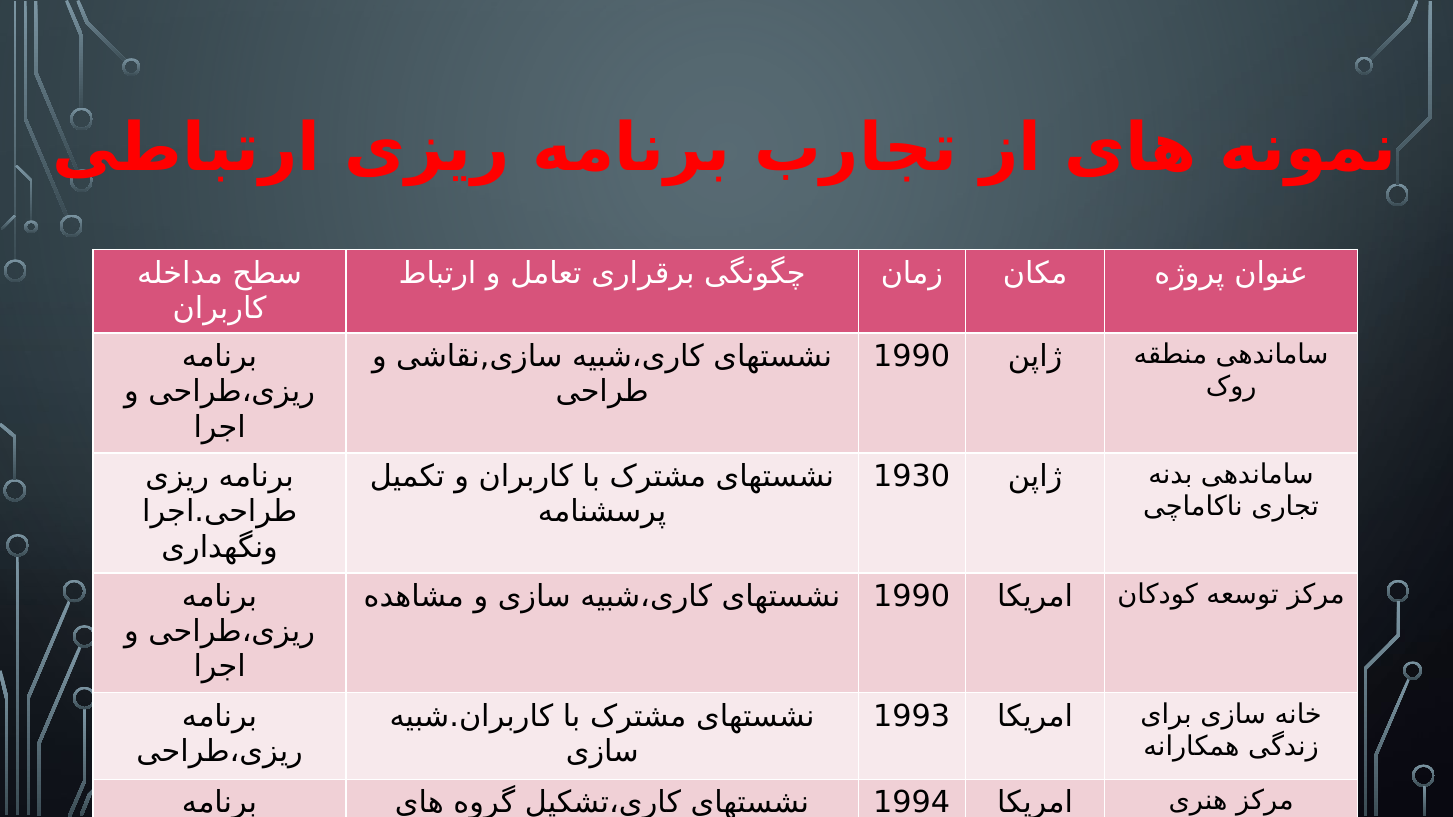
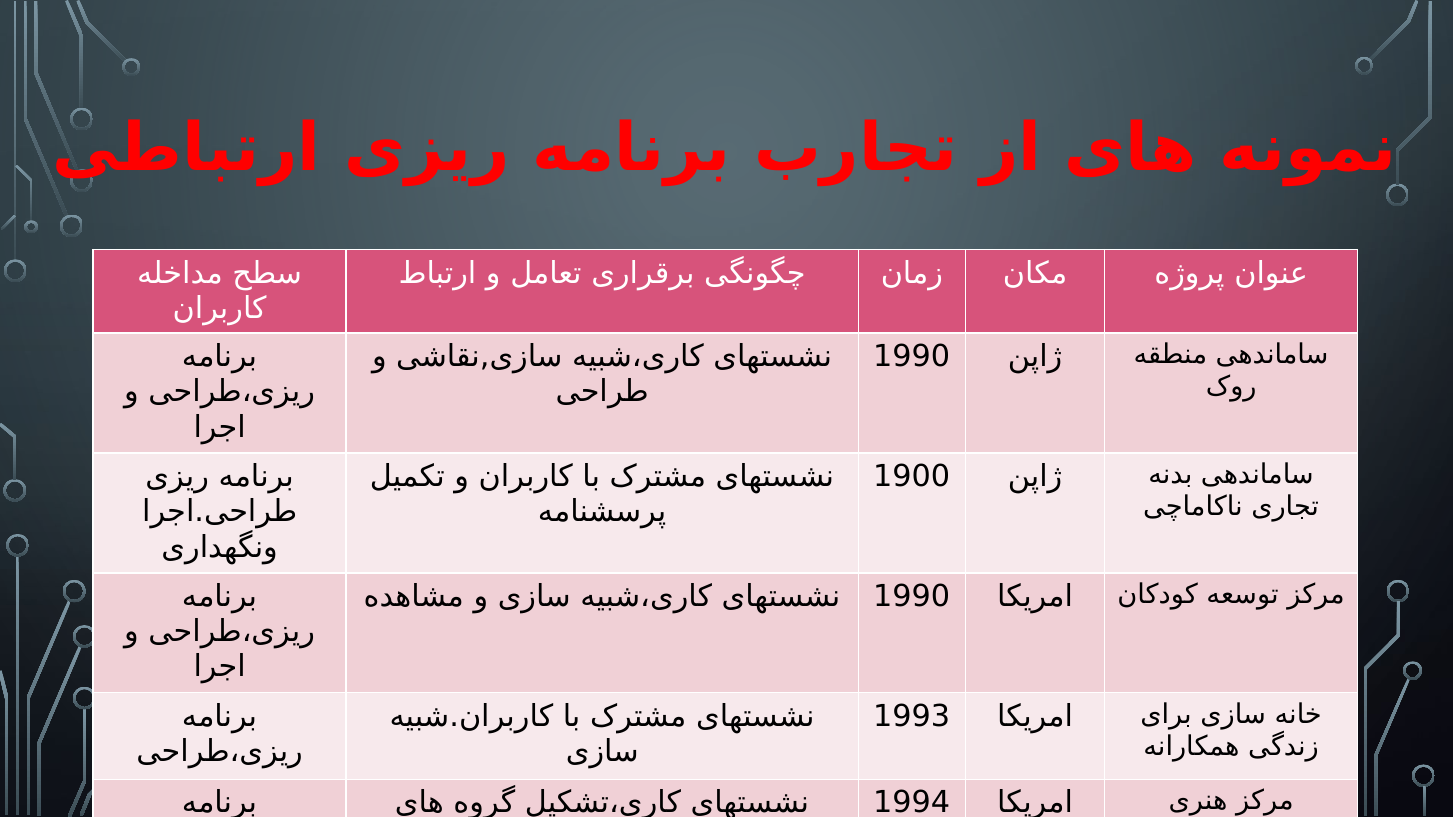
1930: 1930 -> 1900
